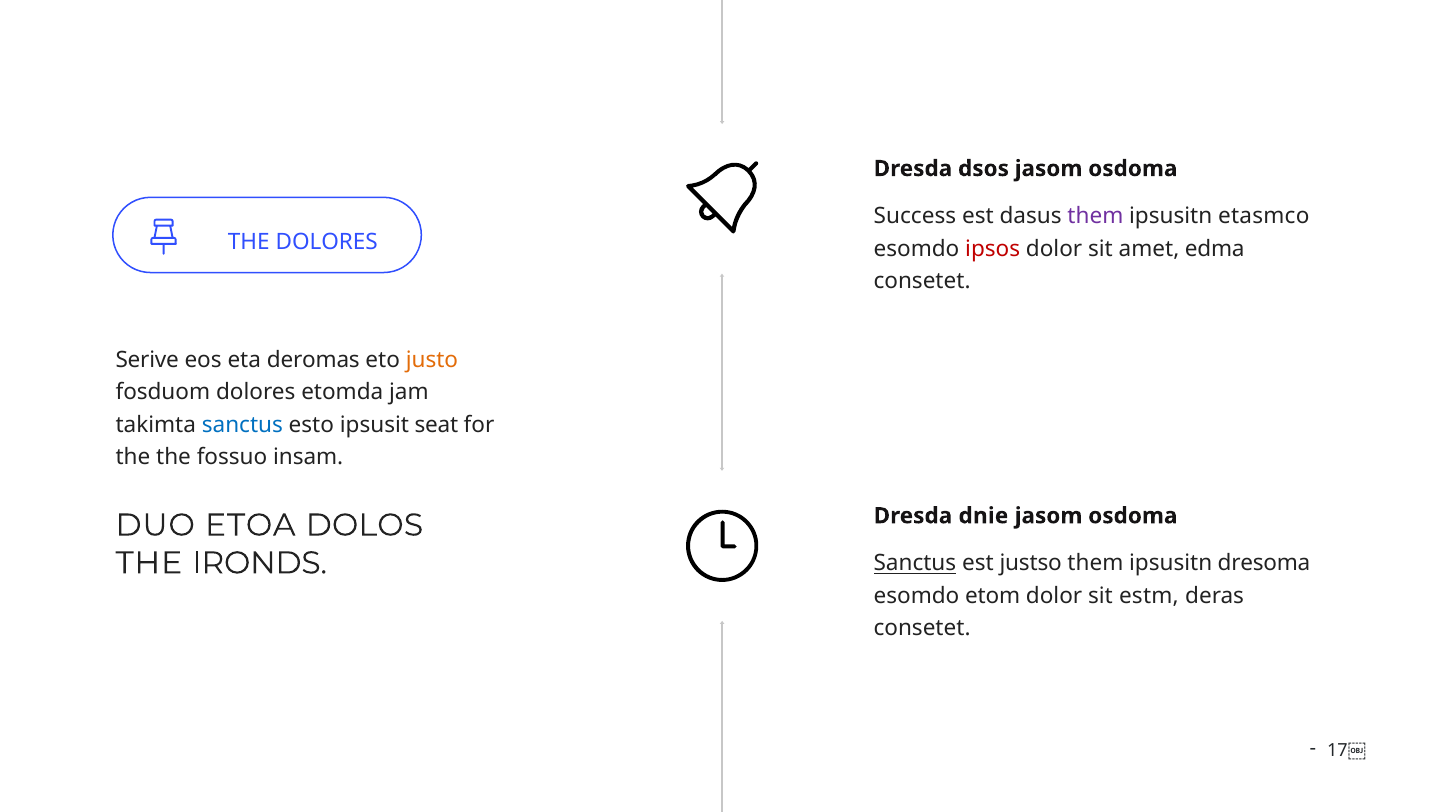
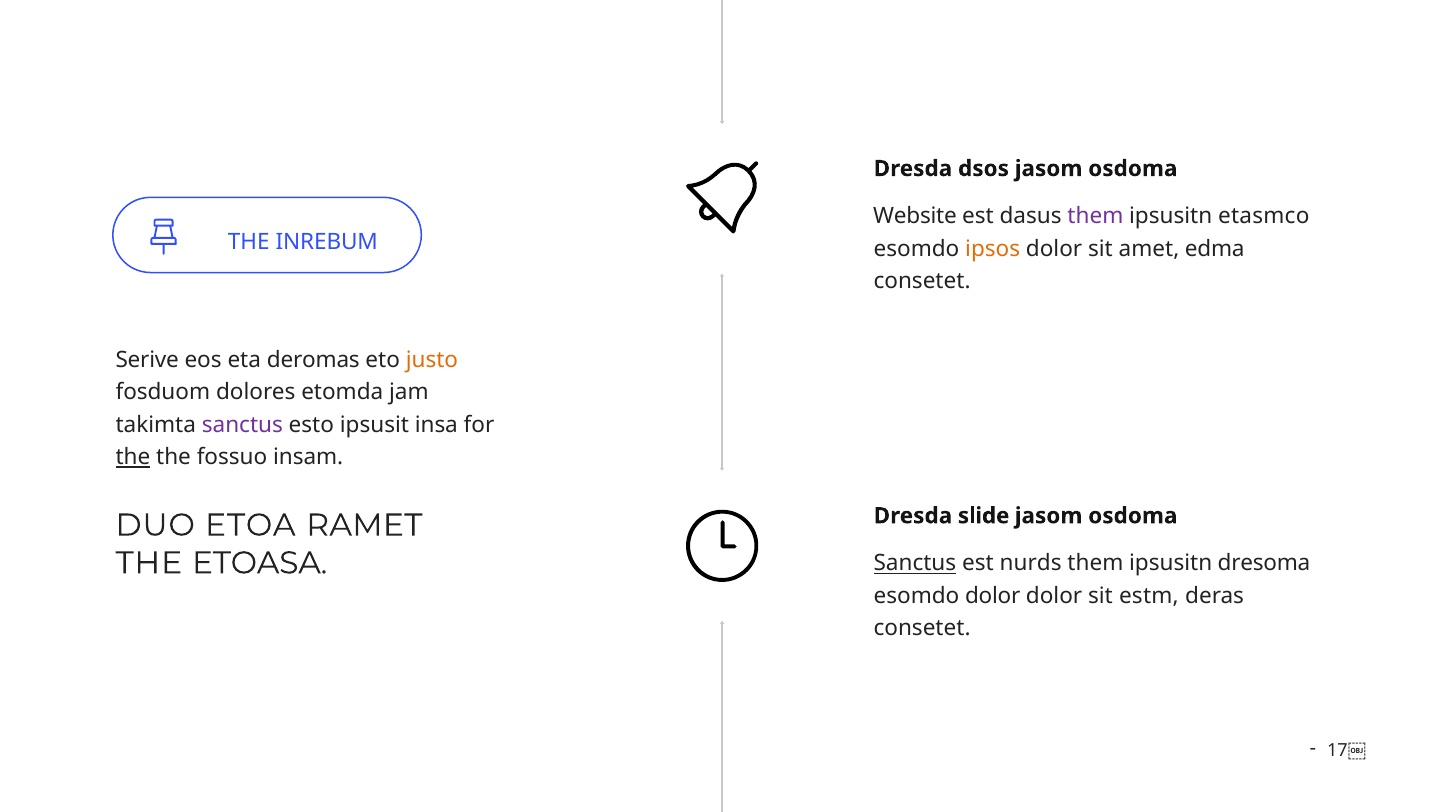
Success: Success -> Website
THE DOLORES: DOLORES -> INREBUM
ipsos colour: red -> orange
sanctus at (242, 425) colour: blue -> purple
seat: seat -> insa
the at (133, 458) underline: none -> present
dnie: dnie -> slide
DOLOS: DOLOS -> RAMET
IRONDS: IRONDS -> ETOASA
justso: justso -> nurds
esomdo etom: etom -> dolor
